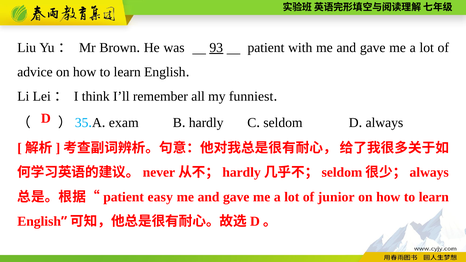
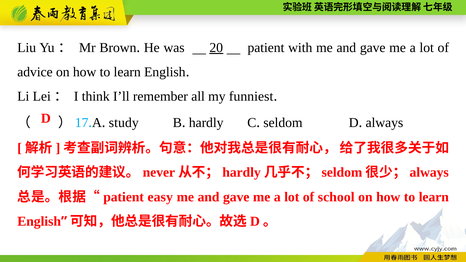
93: 93 -> 20
35: 35 -> 17
exam: exam -> study
junior: junior -> school
